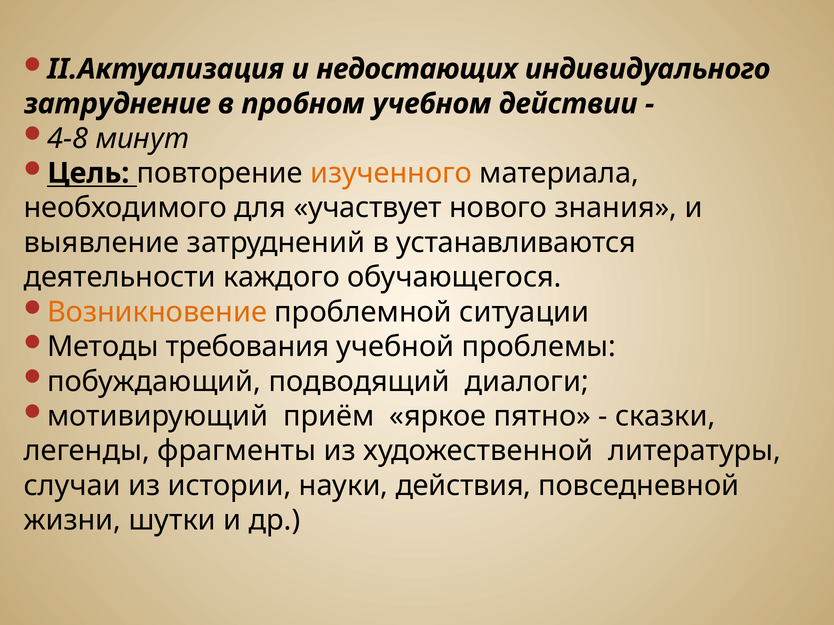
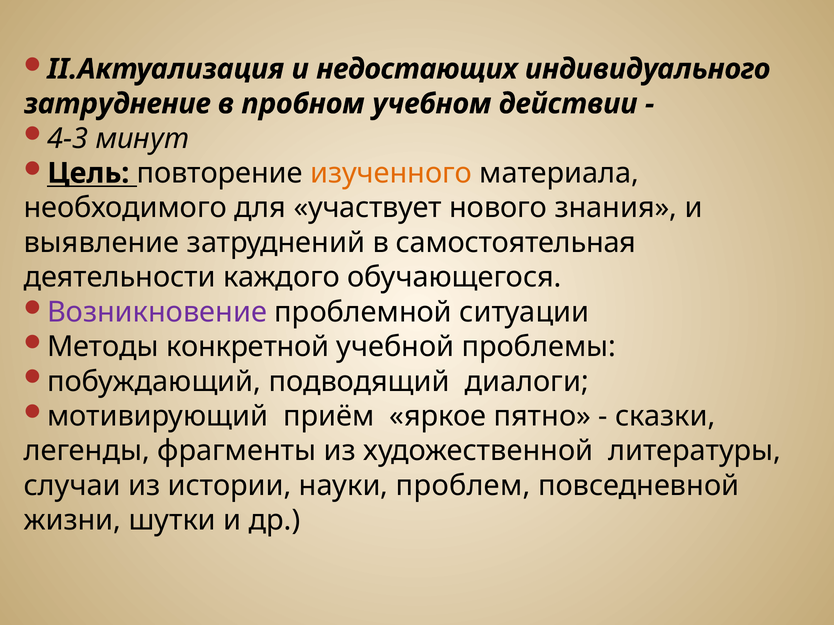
4-8: 4-8 -> 4-3
устанавливаются: устанавливаются -> самостоятельная
Возникновение colour: orange -> purple
требования: требования -> конкретной
действия: действия -> проблем
